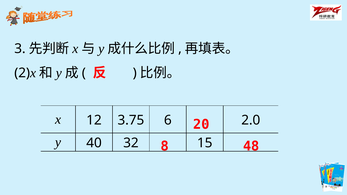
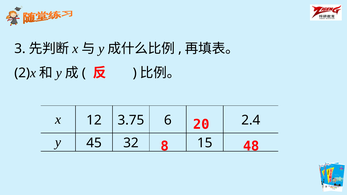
2.0: 2.0 -> 2.4
40: 40 -> 45
